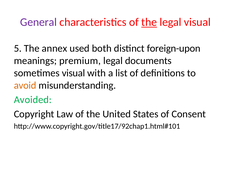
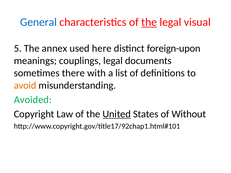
General colour: purple -> blue
both: both -> here
premium: premium -> couplings
sometimes visual: visual -> there
United underline: none -> present
Consent: Consent -> Without
